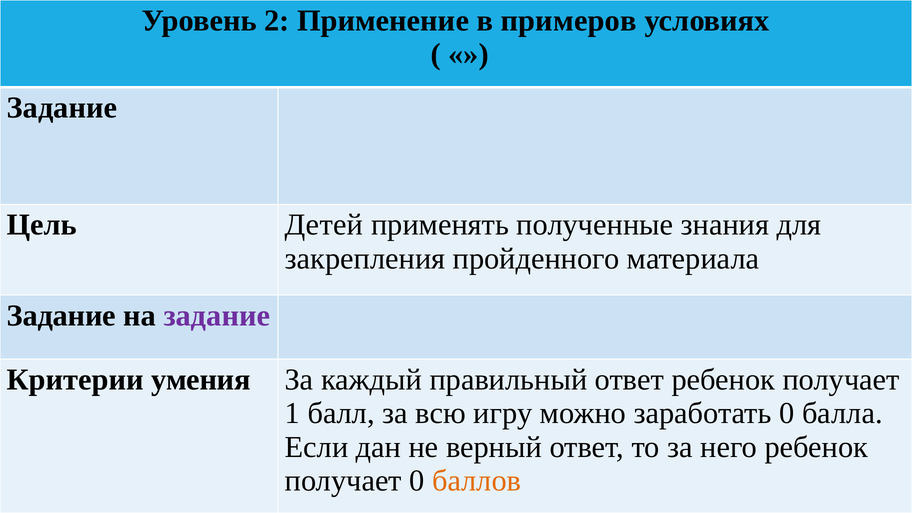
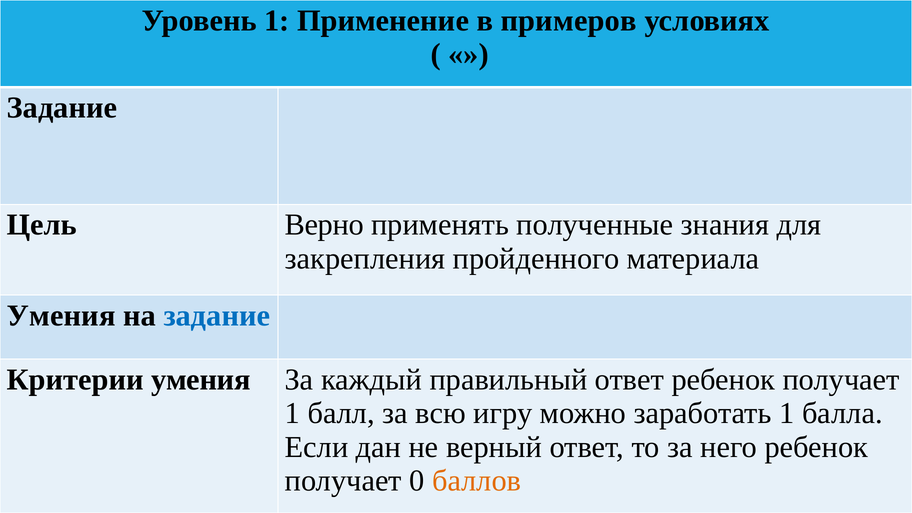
Уровень 2: 2 -> 1
Детей: Детей -> Верно
Задание at (61, 316): Задание -> Умения
задание at (217, 316) colour: purple -> blue
заработать 0: 0 -> 1
